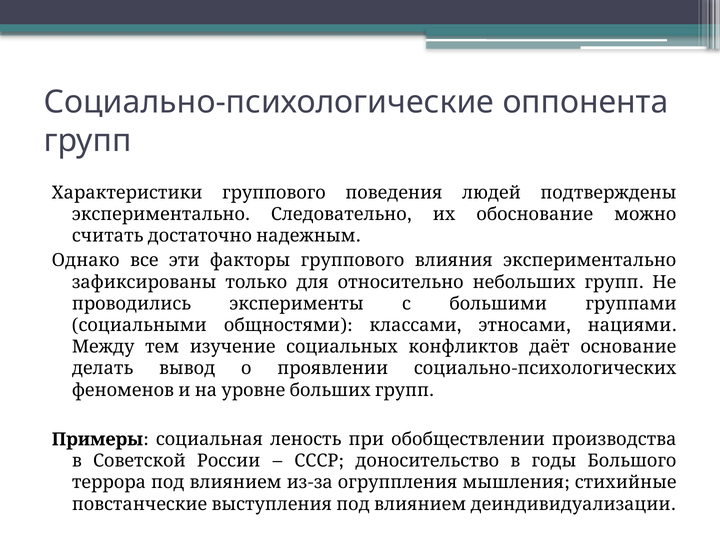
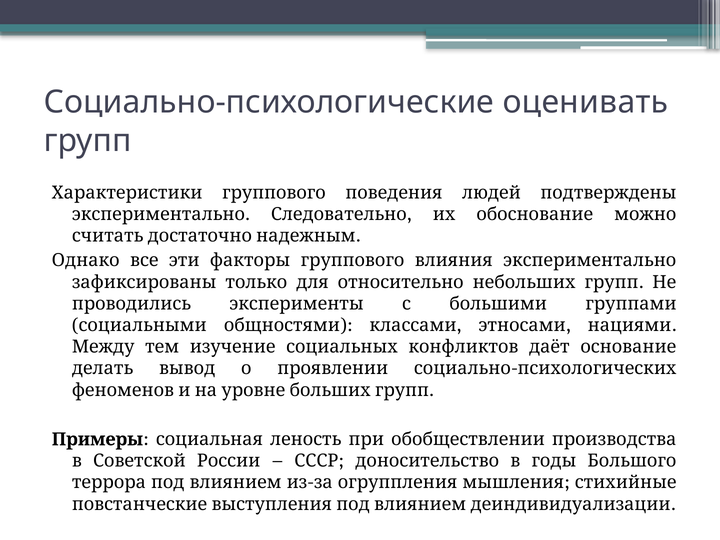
оппонента: оппонента -> оценивать
